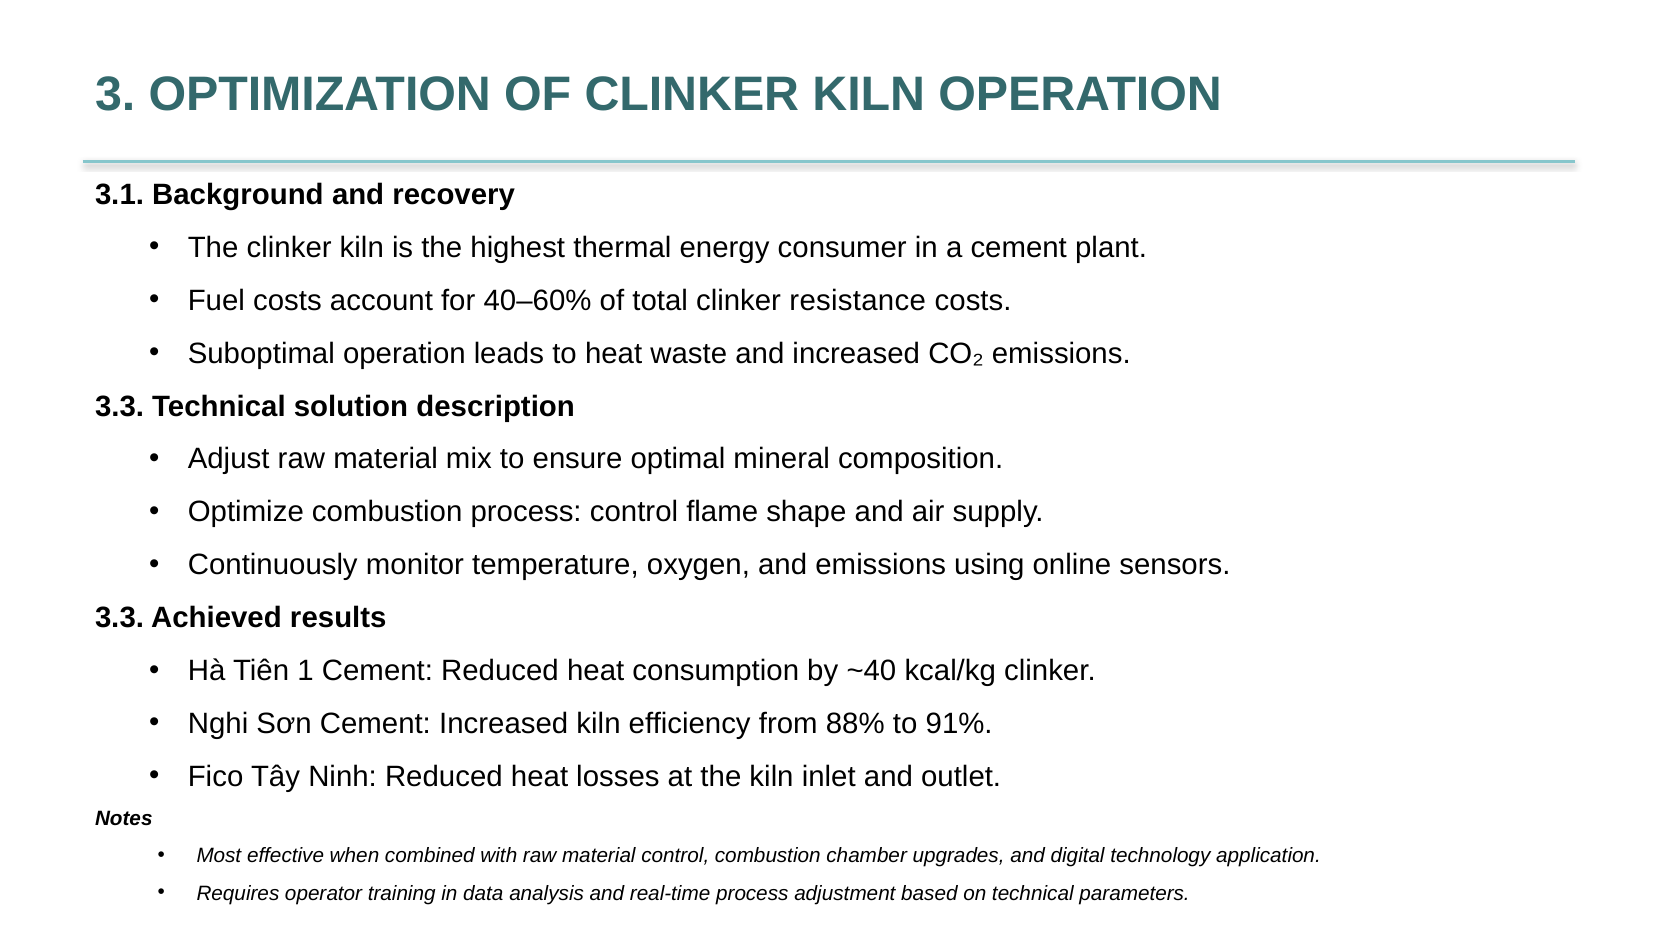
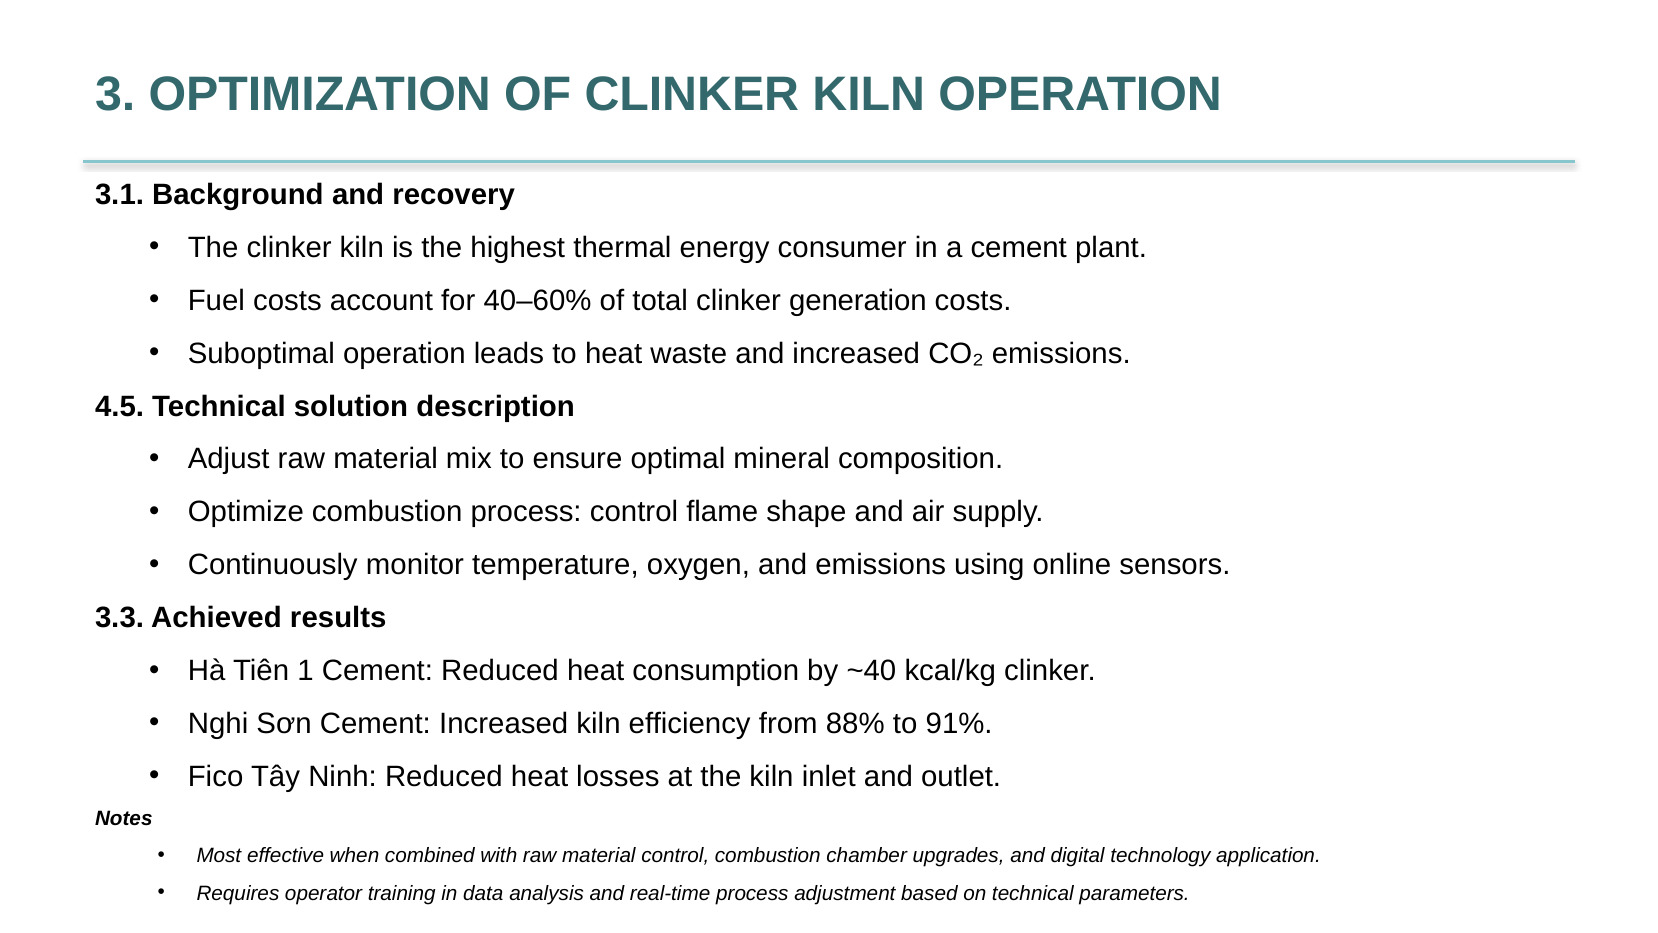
resistance: resistance -> generation
3.3 at (120, 406): 3.3 -> 4.5
